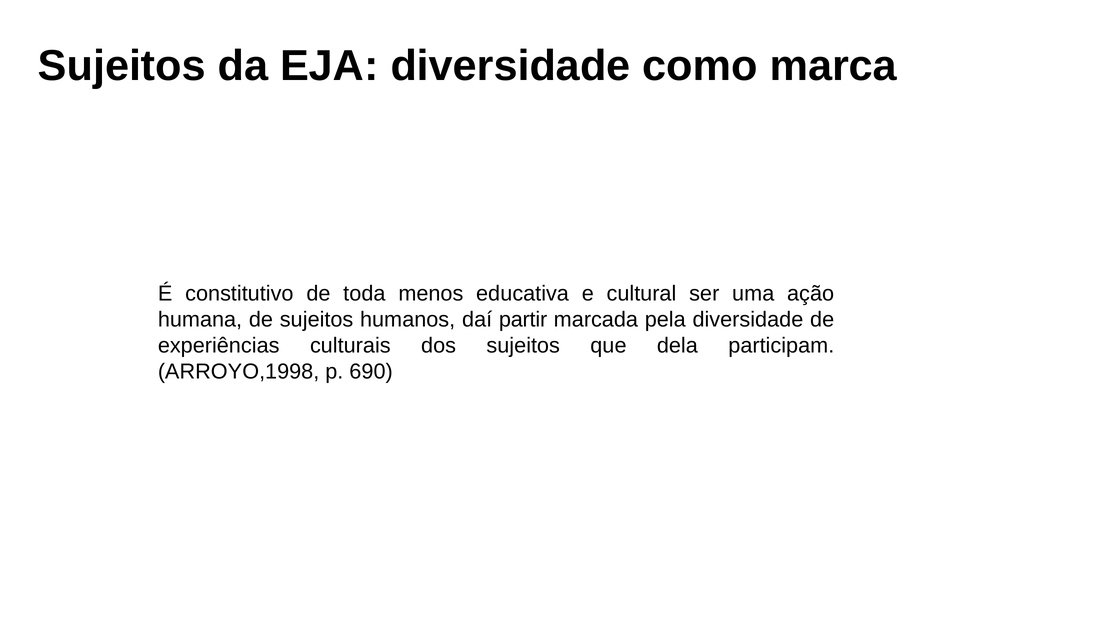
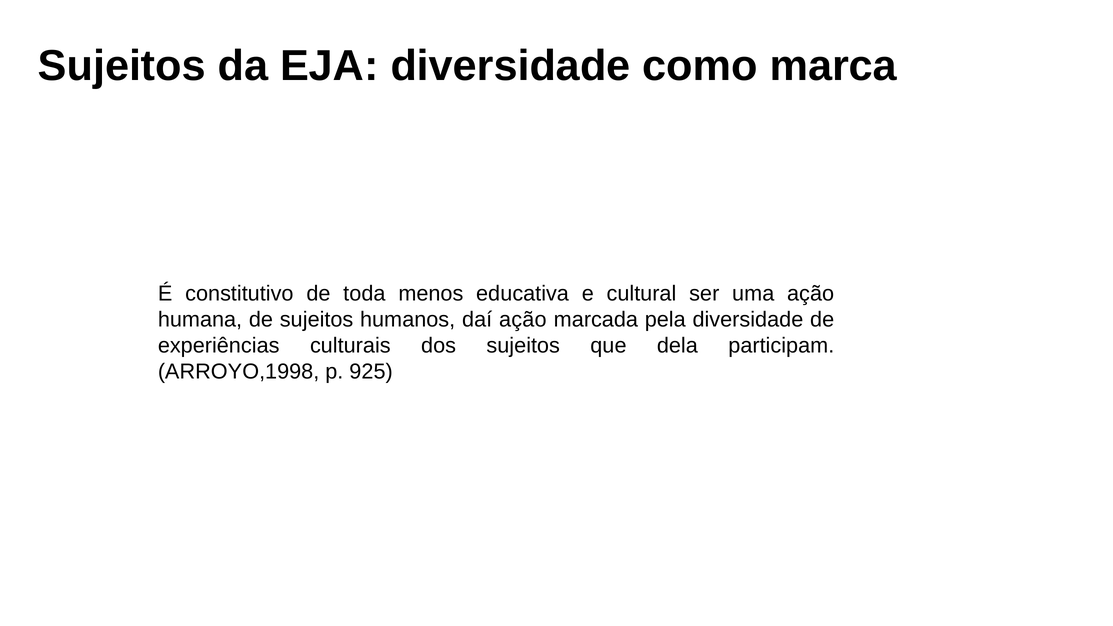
daí partir: partir -> ação
690: 690 -> 925
